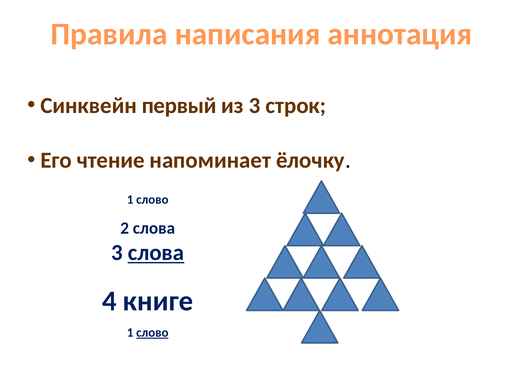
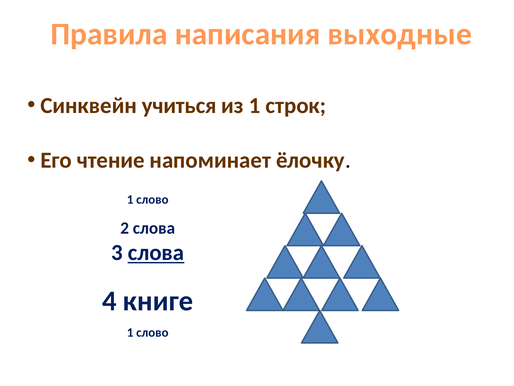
аннотация: аннотация -> выходные
первый: первый -> учиться
из 3: 3 -> 1
слово at (152, 332) underline: present -> none
